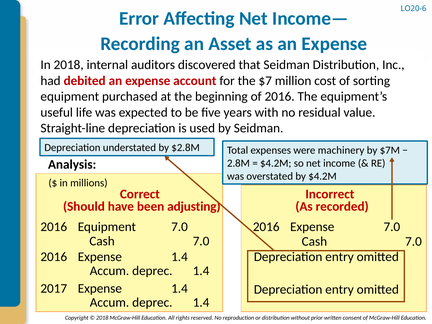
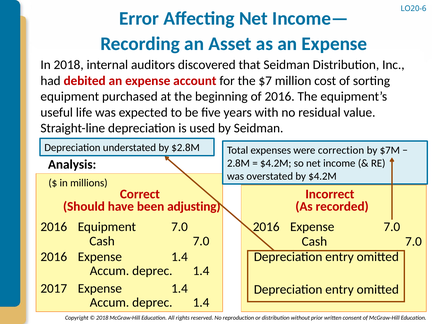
machinery: machinery -> correction
